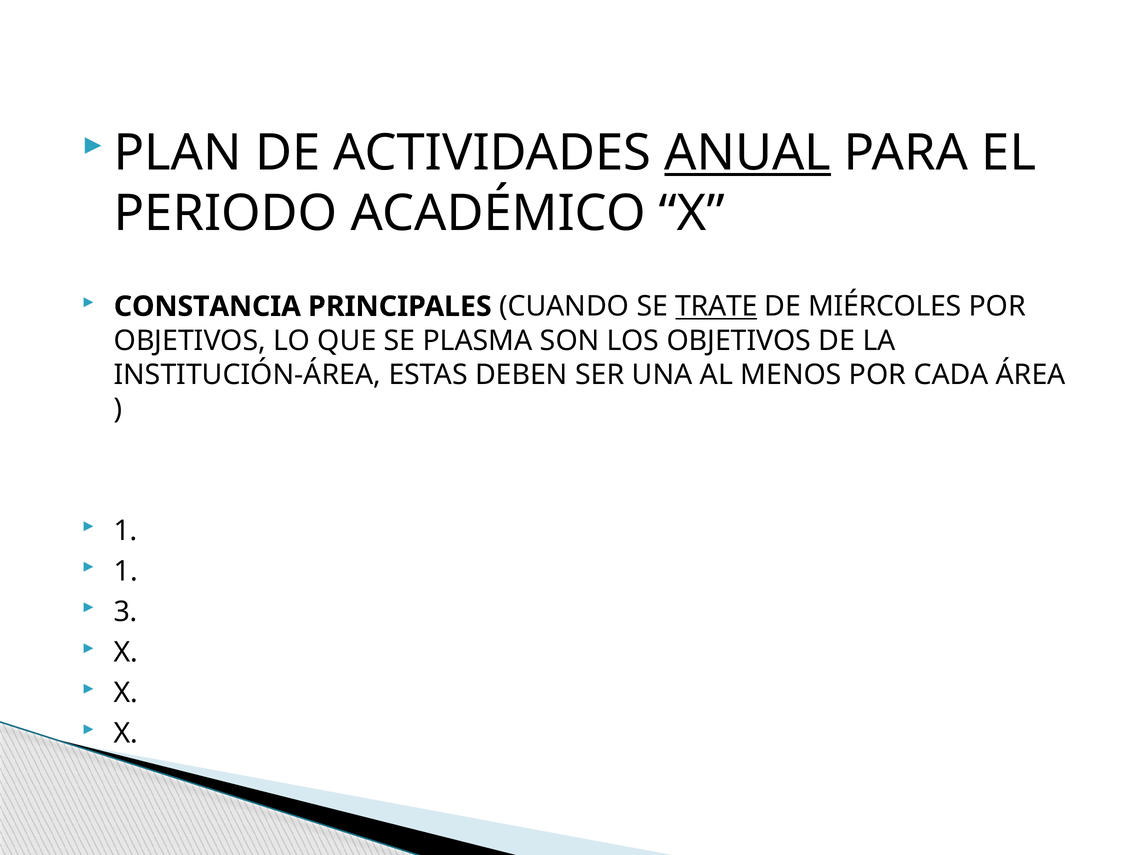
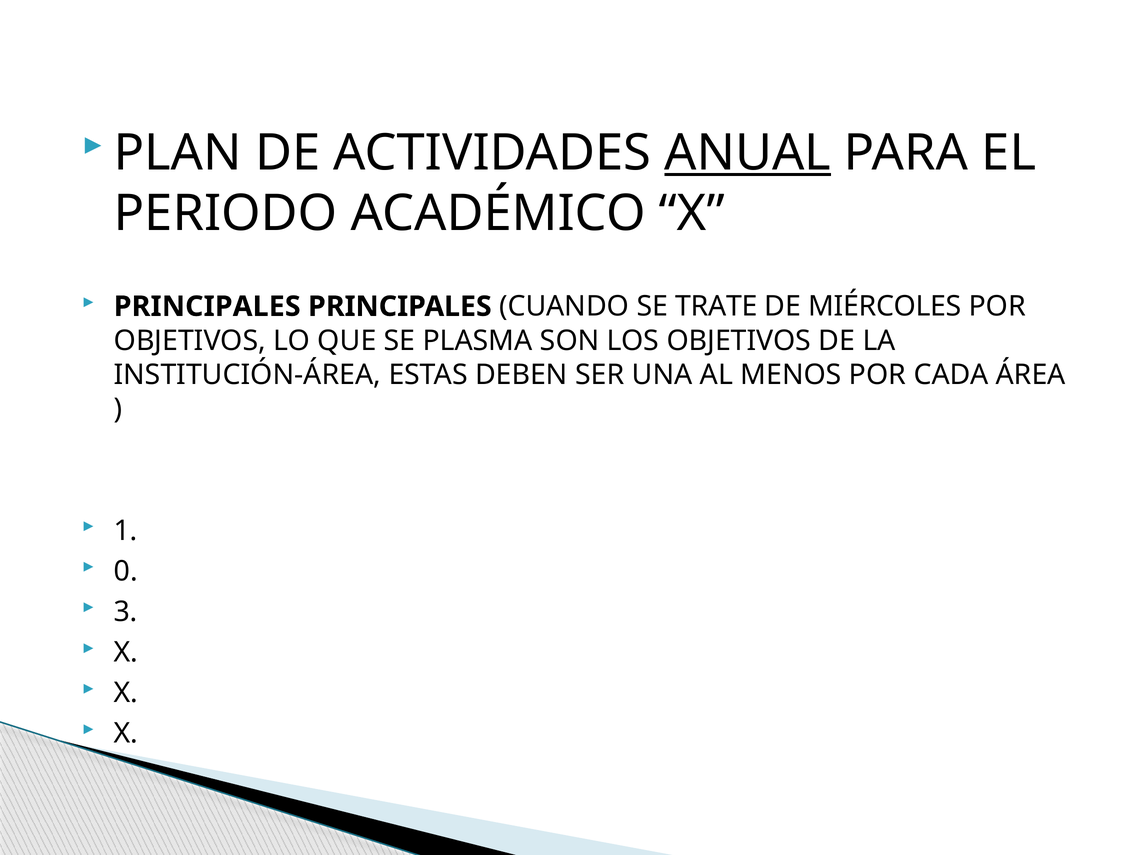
CONSTANCIA at (207, 306): CONSTANCIA -> PRINCIPALES
TRATE underline: present -> none
1 at (126, 571): 1 -> 0
